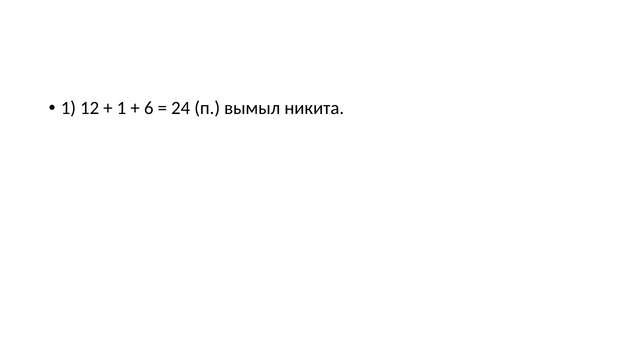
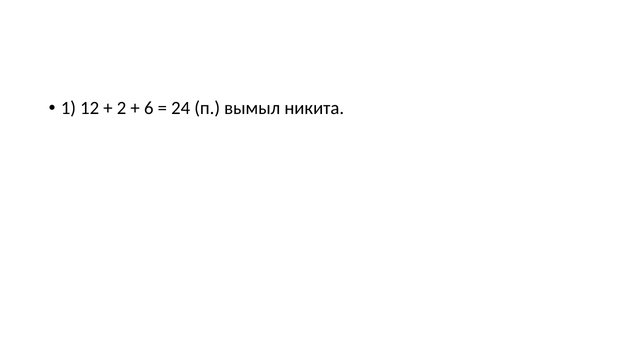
1 at (122, 108): 1 -> 2
